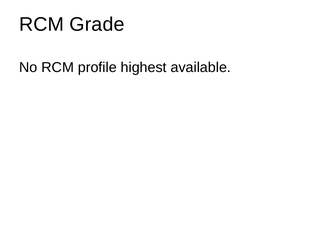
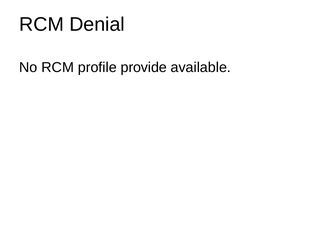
Grade: Grade -> Denial
highest: highest -> provide
